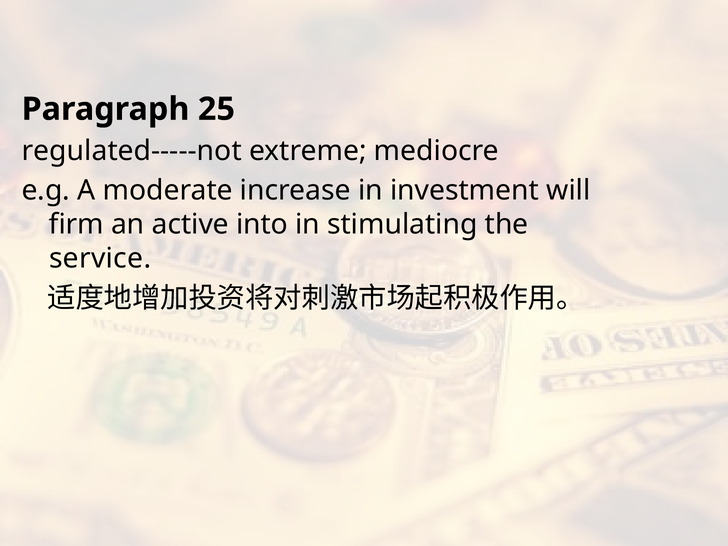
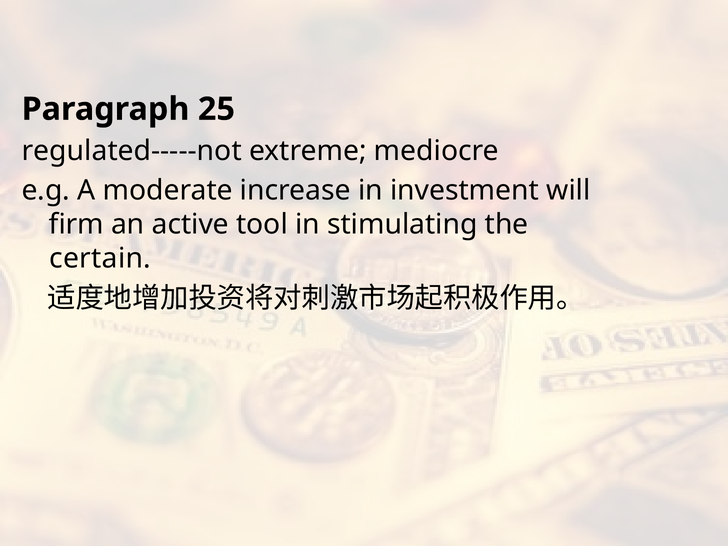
into: into -> tool
service: service -> certain
